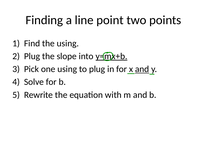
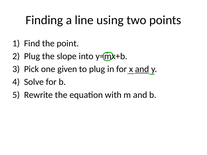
point: point -> using
the using: using -> point
y=mx+b underline: present -> none
one using: using -> given
